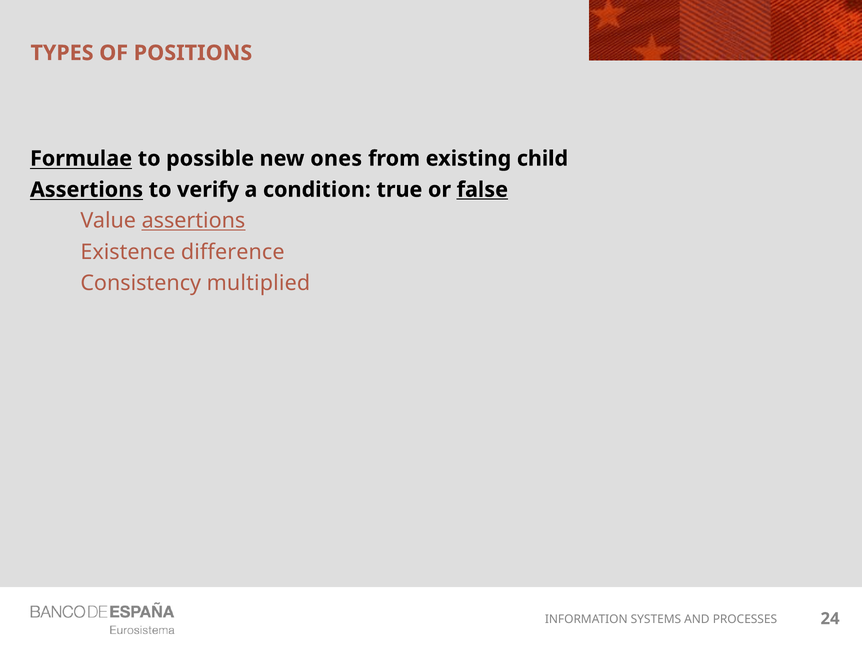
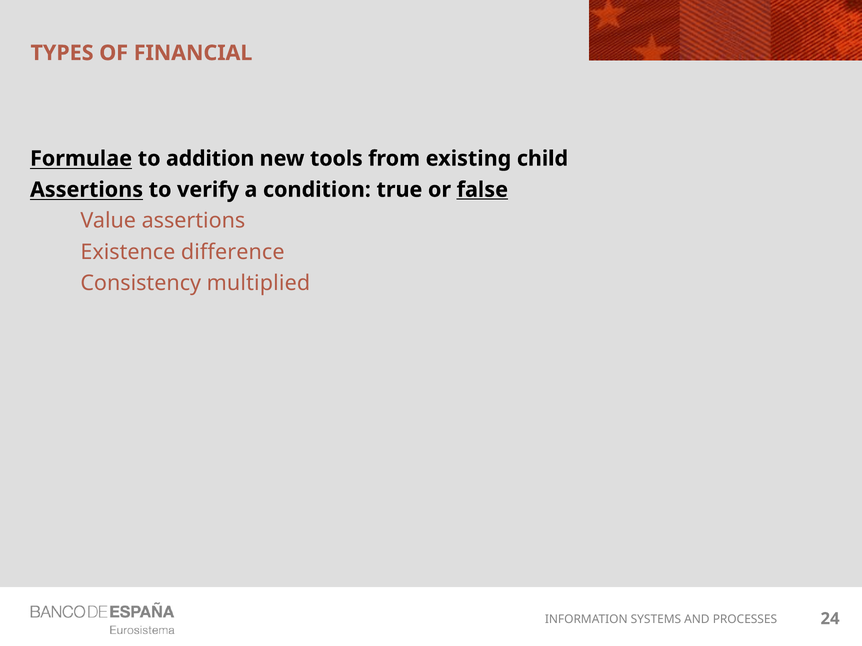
POSITIONS: POSITIONS -> FINANCIAL
possible: possible -> addition
ones: ones -> tools
assertions at (193, 221) underline: present -> none
